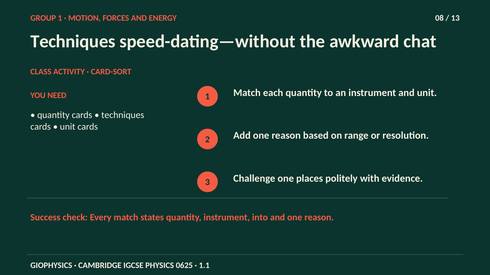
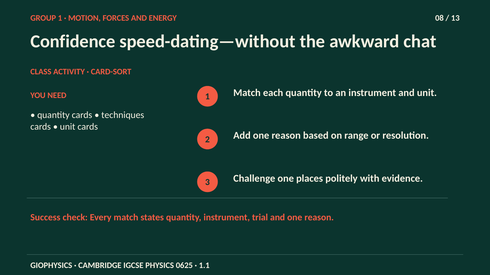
Techniques at (73, 42): Techniques -> Confidence
into: into -> trial
